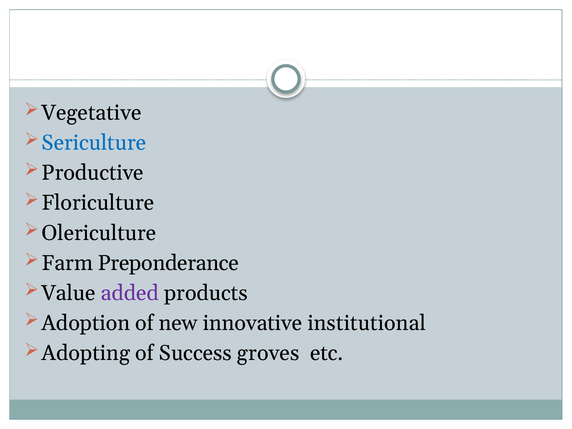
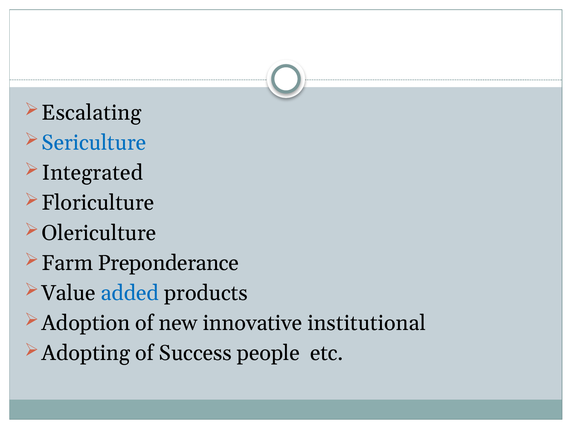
Vegetative: Vegetative -> Escalating
Productive: Productive -> Integrated
added colour: purple -> blue
groves: groves -> people
